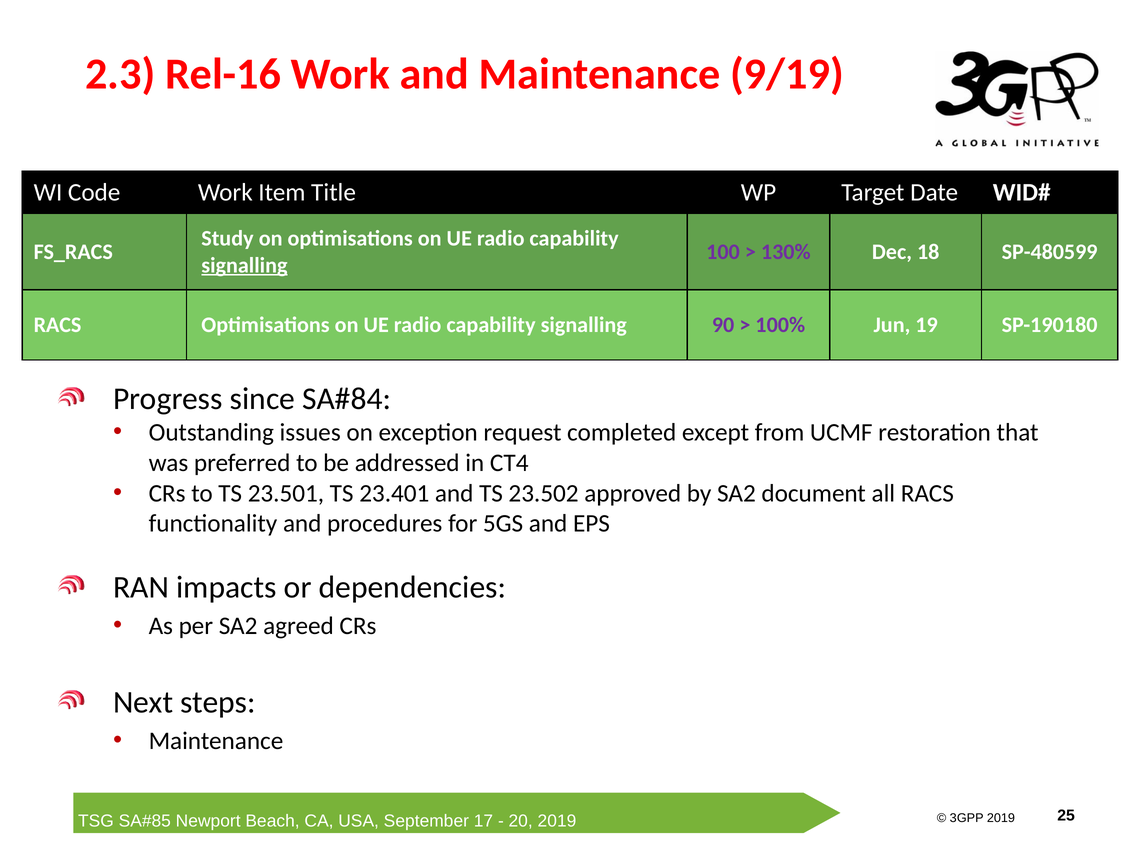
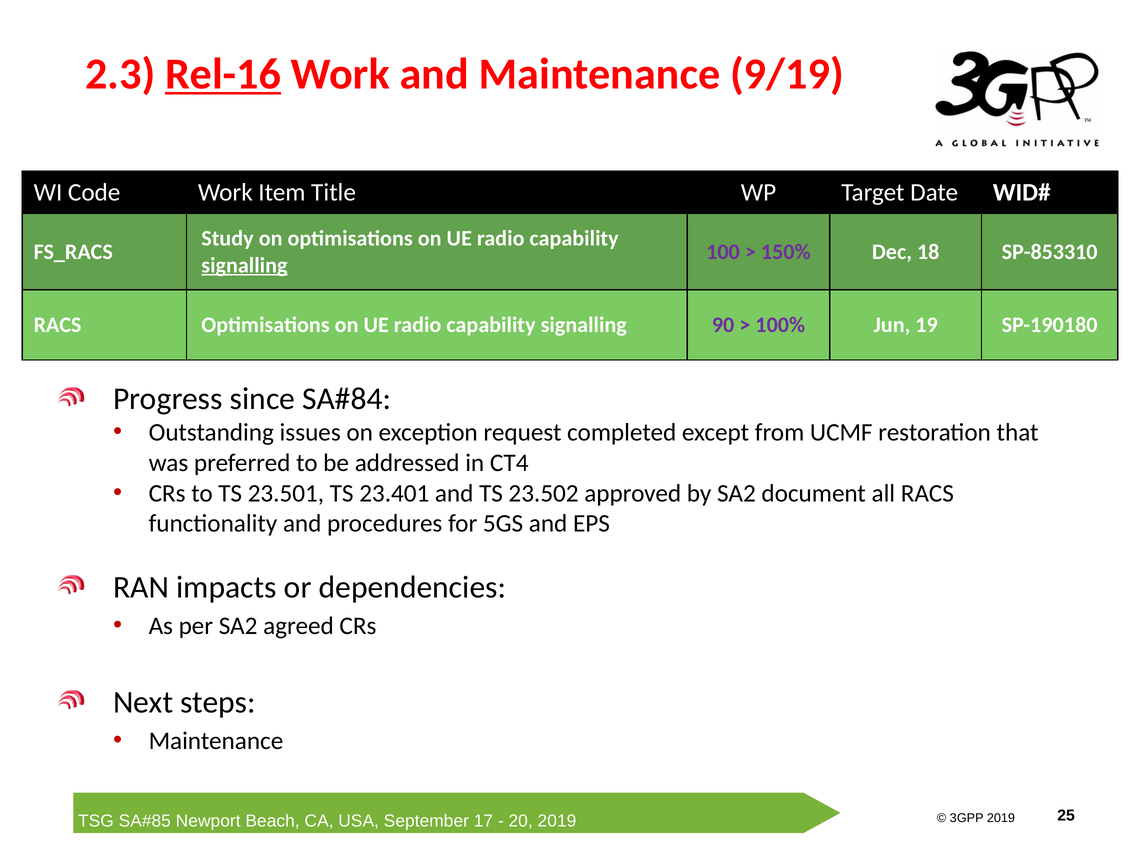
Rel-16 underline: none -> present
130%: 130% -> 150%
SP-480599: SP-480599 -> SP-853310
